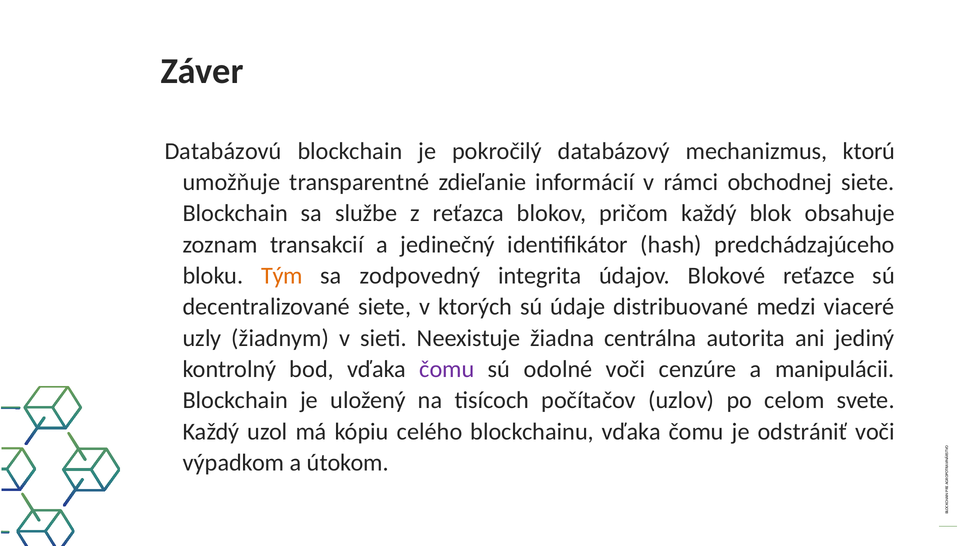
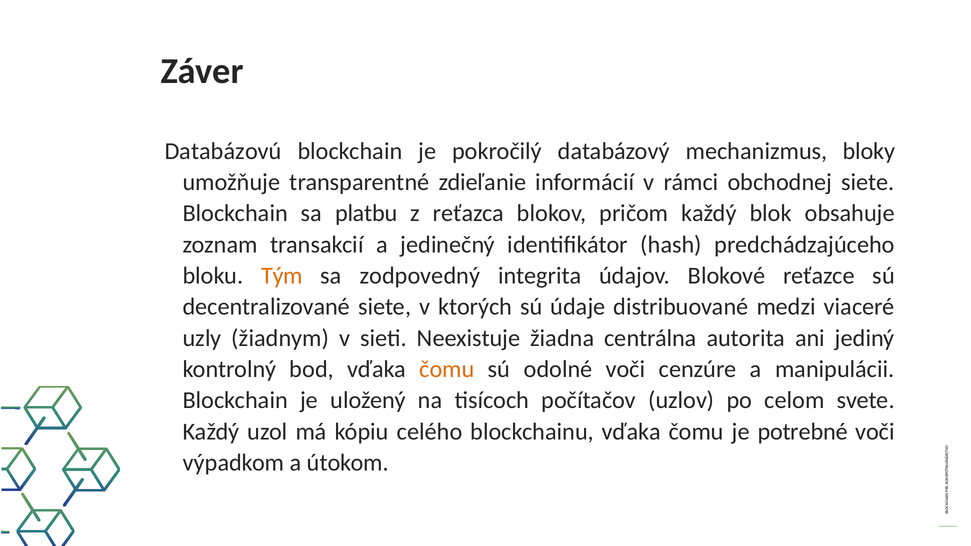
ktorú: ktorú -> bloky
službe: službe -> platbu
čomu at (447, 369) colour: purple -> orange
odstrániť: odstrániť -> potrebné
